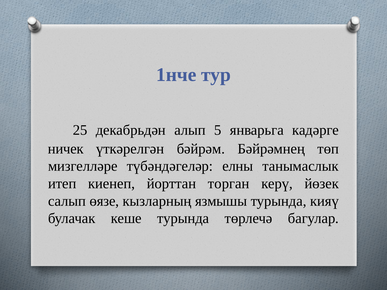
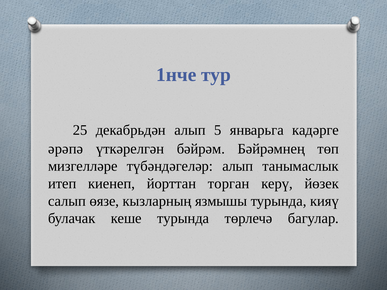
ничек: ничек -> әрәпә
түбәндәгеләр елны: елны -> алып
